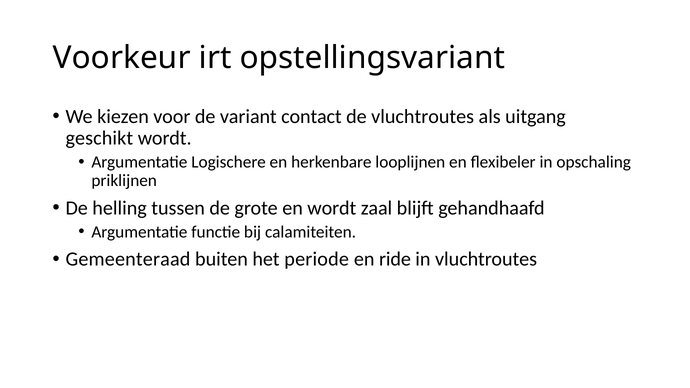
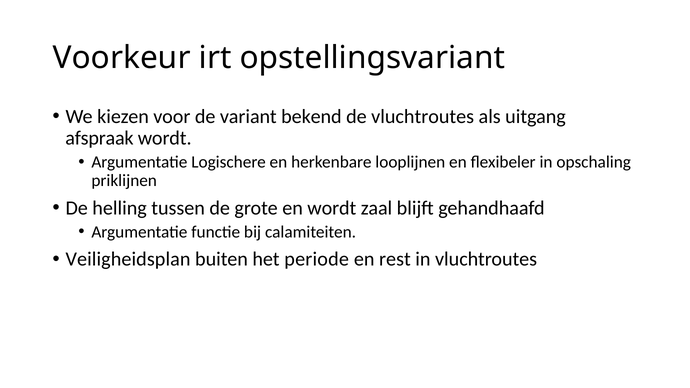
contact: contact -> bekend
geschikt: geschikt -> afspraak
Gemeenteraad: Gemeenteraad -> Veiligheidsplan
ride: ride -> rest
